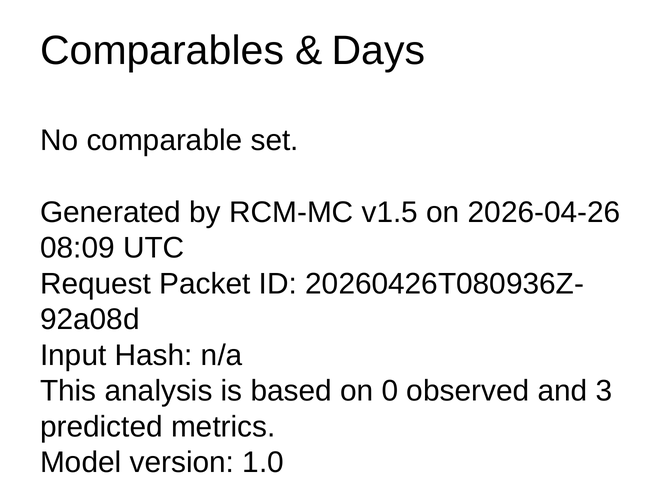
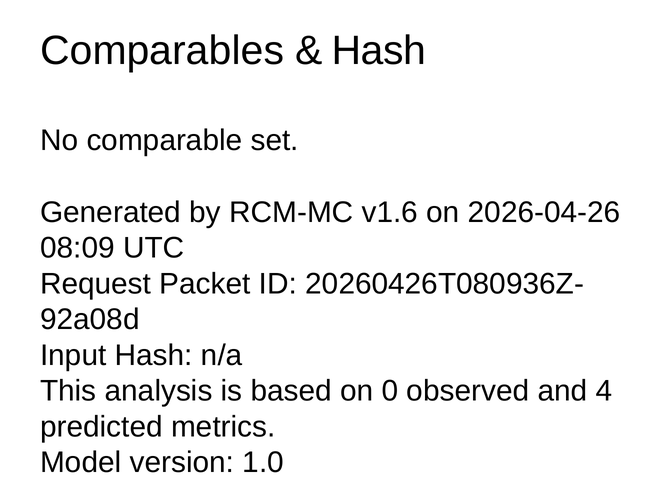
Days at (379, 51): Days -> Hash
v1.5: v1.5 -> v1.6
3: 3 -> 4
